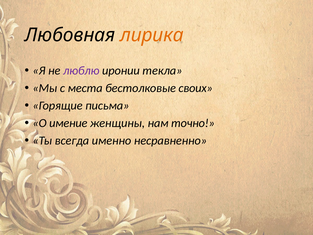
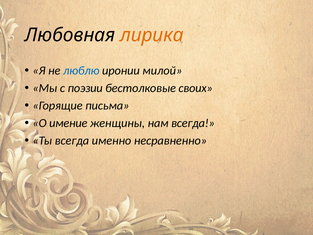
люблю colour: purple -> blue
текла: текла -> милой
места: места -> поэзии
нам точно: точно -> всегда
